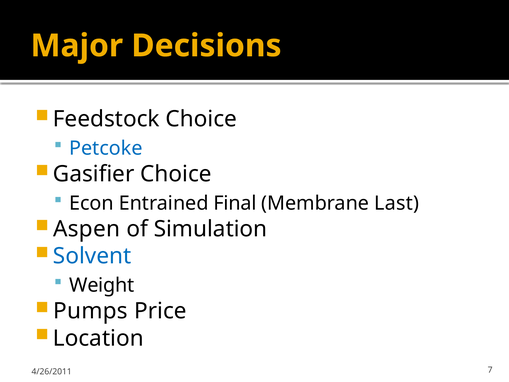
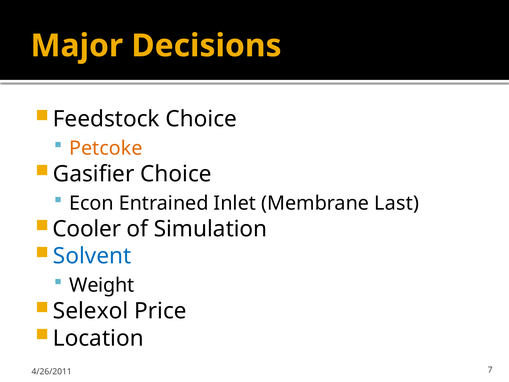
Petcoke colour: blue -> orange
Final: Final -> Inlet
Aspen: Aspen -> Cooler
Pumps: Pumps -> Selexol
